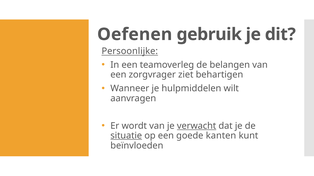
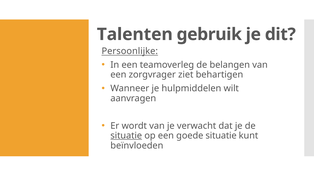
Oefenen: Oefenen -> Talenten
verwacht underline: present -> none
goede kanten: kanten -> situatie
